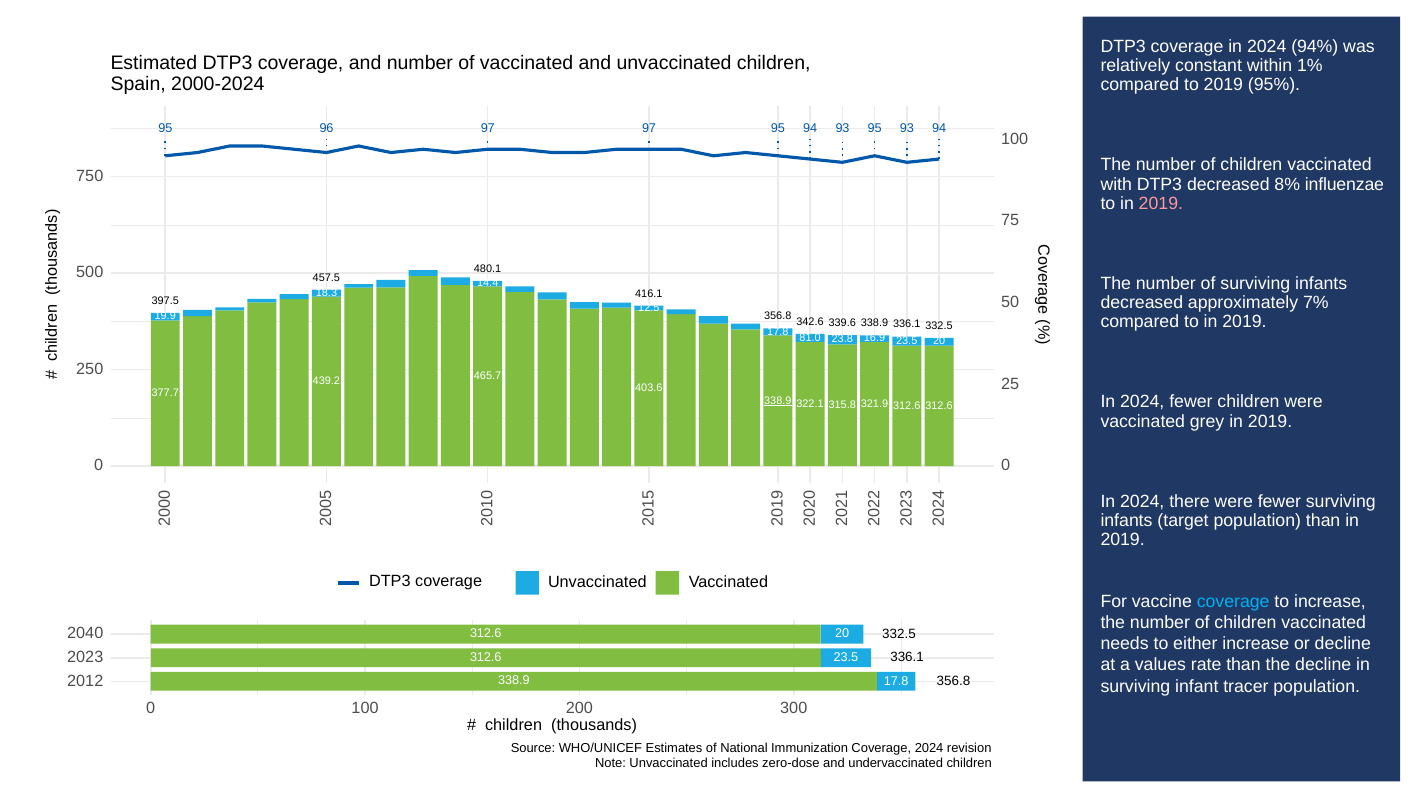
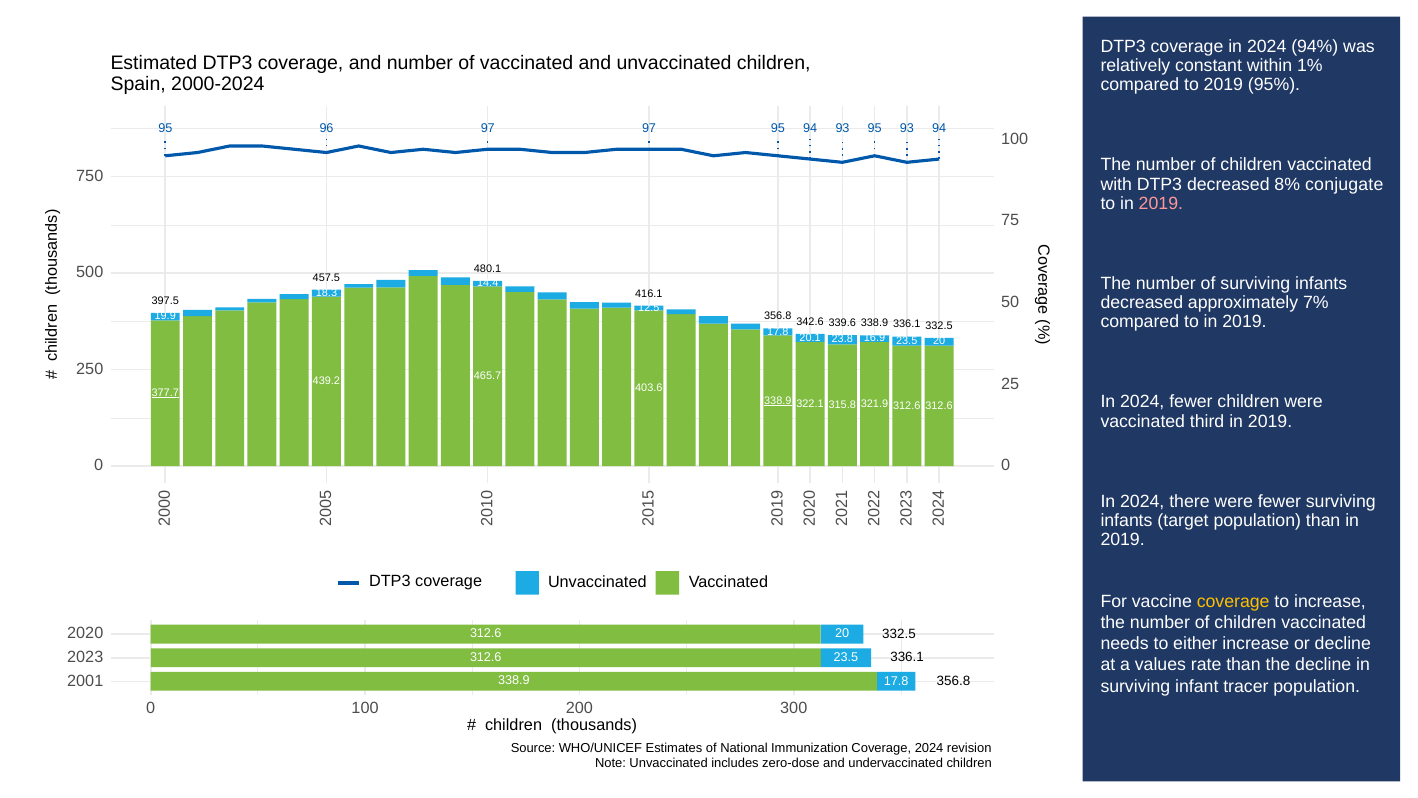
influenzae: influenzae -> conjugate
81.0: 81.0 -> 20.1
377.7 underline: none -> present
grey: grey -> third
coverage at (1233, 601) colour: light blue -> yellow
2040: 2040 -> 2020
2012: 2012 -> 2001
